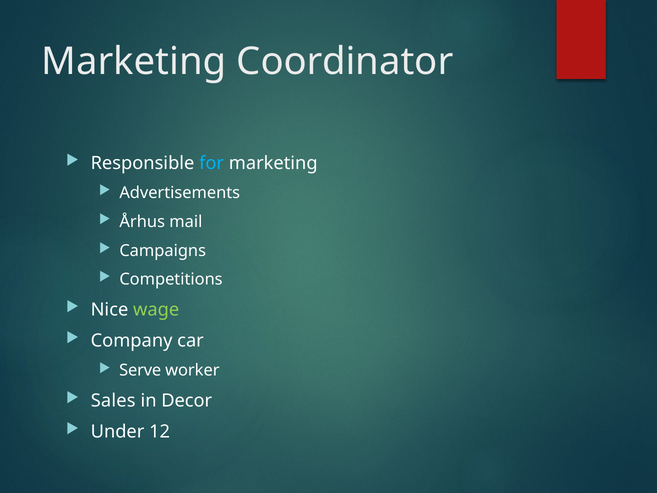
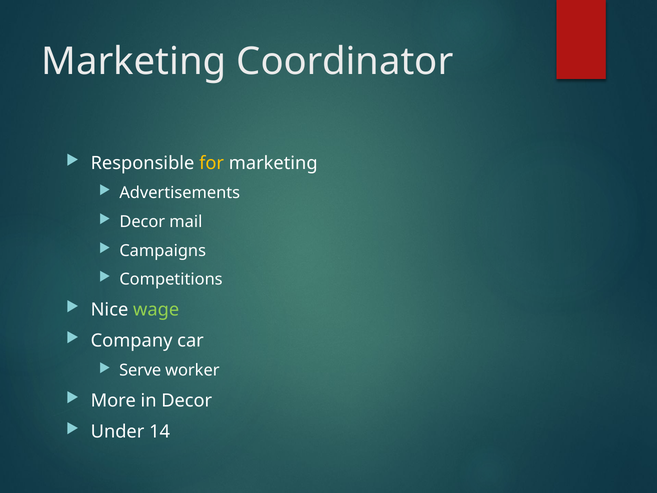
for colour: light blue -> yellow
Århus at (142, 222): Århus -> Decor
Sales: Sales -> More
12: 12 -> 14
